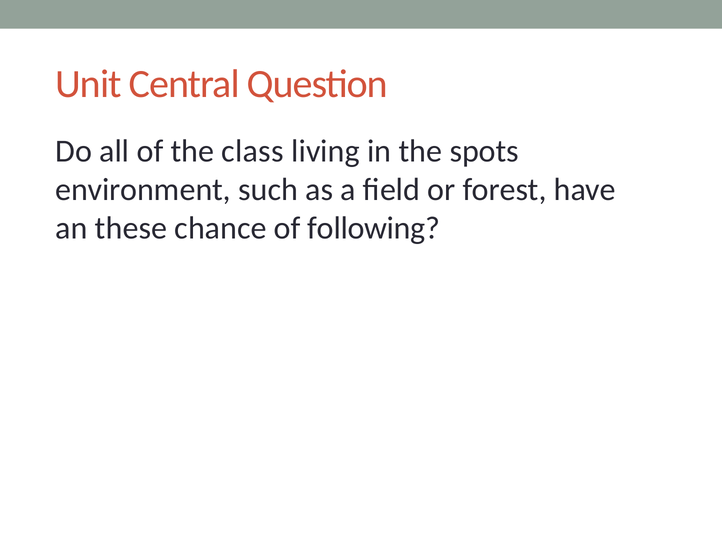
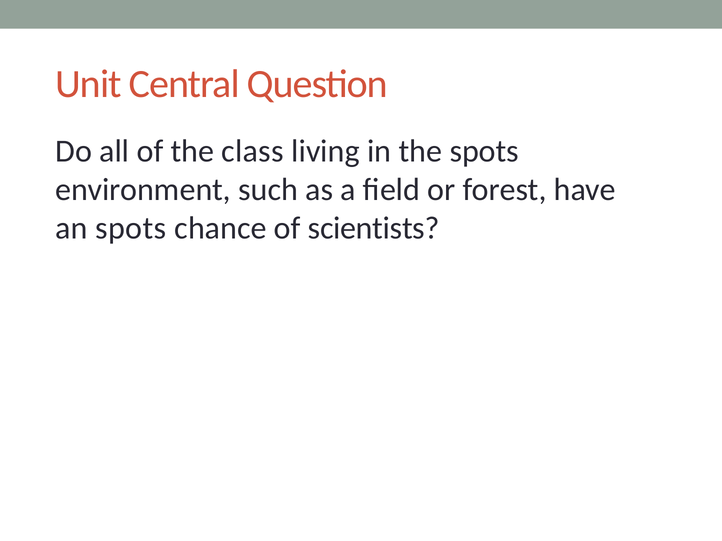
an these: these -> spots
following: following -> scientists
